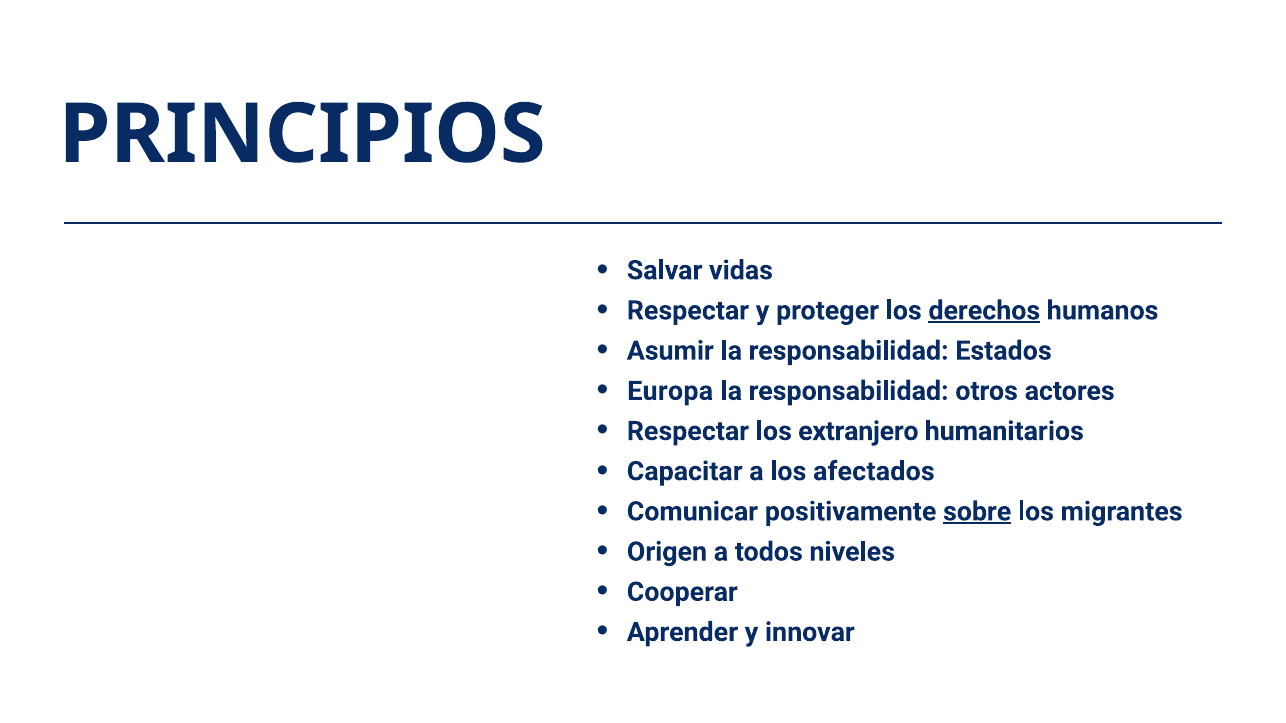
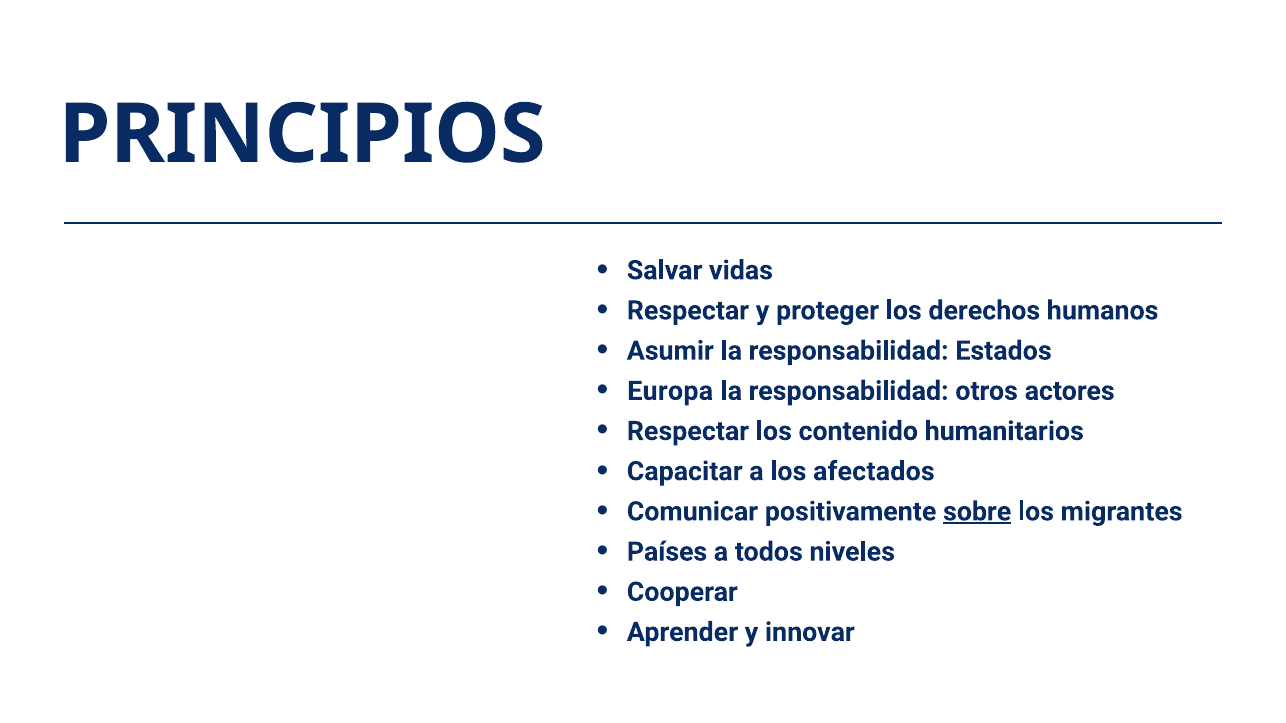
derechos underline: present -> none
extranjero: extranjero -> contenido
Origen: Origen -> Países
